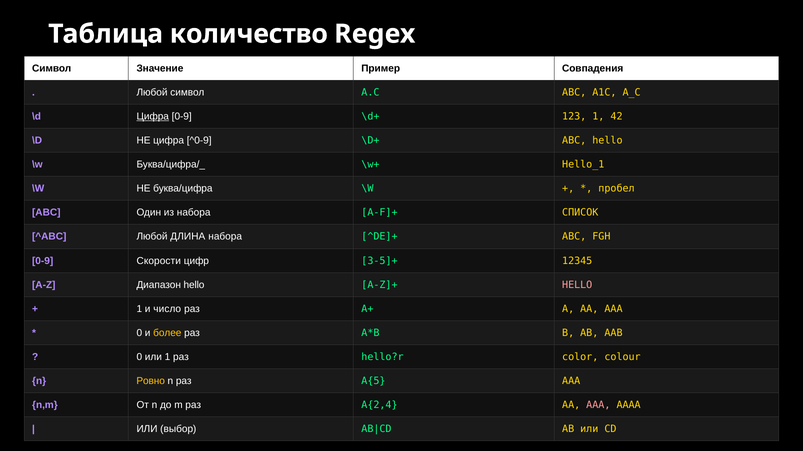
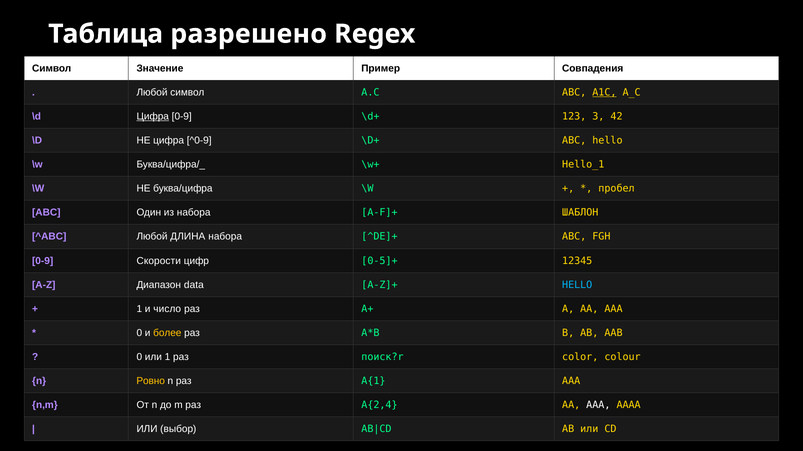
количество: количество -> разрешено
A1C underline: none -> present
123 1: 1 -> 3
СПИСОК: СПИСОК -> ШАБЛОН
3-5]+: 3-5]+ -> 0-5]+
Диапазон hello: hello -> data
HELLO at (577, 285) colour: pink -> light blue
hello?r: hello?r -> поиск?r
A{5: A{5 -> A{1
AAA at (598, 406) colour: pink -> white
